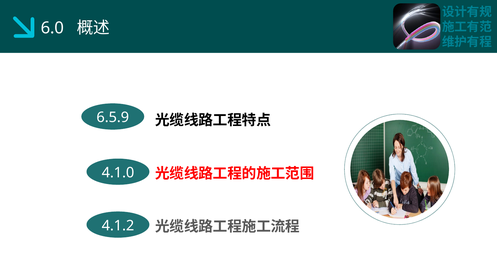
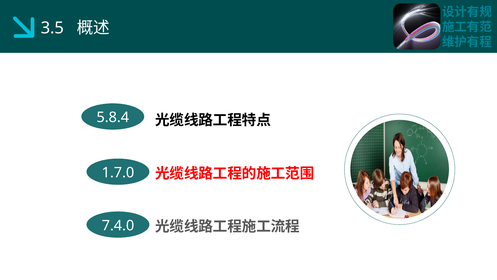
6.0: 6.0 -> 3.5
6.5.9: 6.5.9 -> 5.8.4
4.1.0: 4.1.0 -> 1.7.0
4.1.2: 4.1.2 -> 7.4.0
